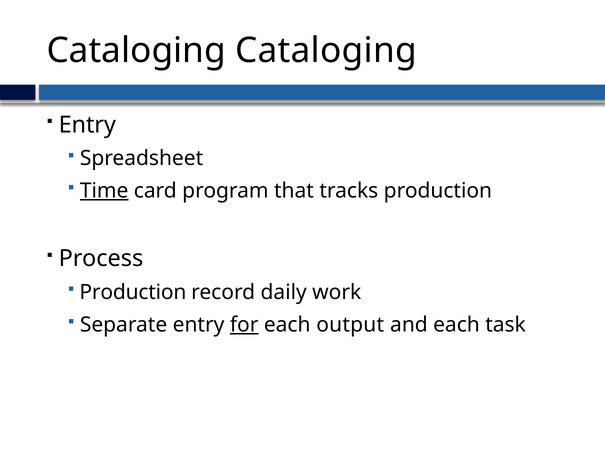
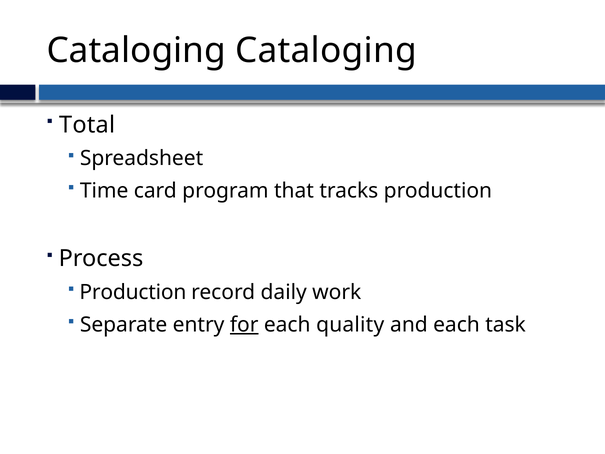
Entry at (87, 125): Entry -> Total
Time underline: present -> none
output: output -> quality
